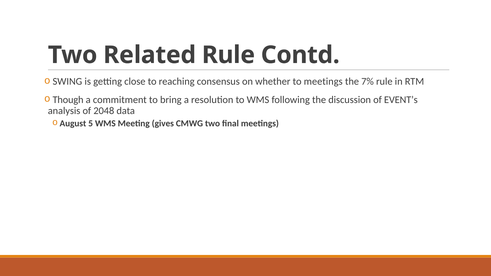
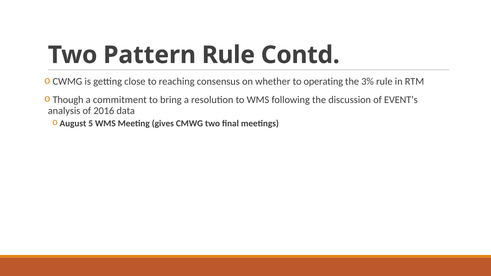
Related: Related -> Pattern
SWING: SWING -> CWMG
to meetings: meetings -> operating
7%: 7% -> 3%
2048: 2048 -> 2016
